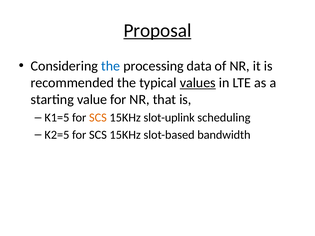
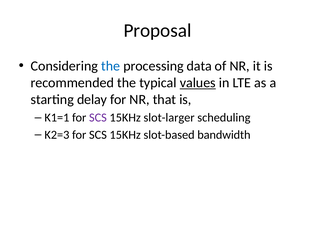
Proposal underline: present -> none
value: value -> delay
K1=5: K1=5 -> K1=1
SCS at (98, 118) colour: orange -> purple
slot-uplink: slot-uplink -> slot-larger
K2=5: K2=5 -> K2=3
